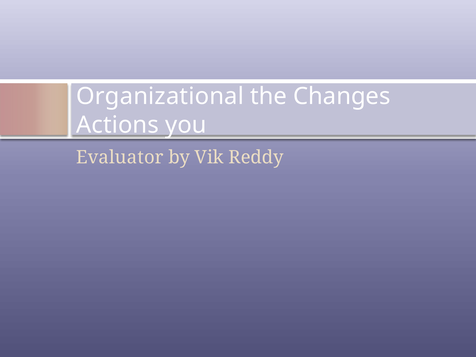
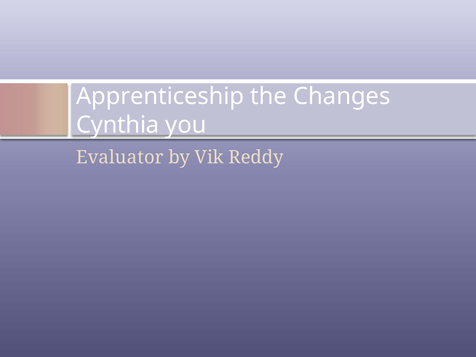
Organizational: Organizational -> Apprenticeship
Actions: Actions -> Cynthia
